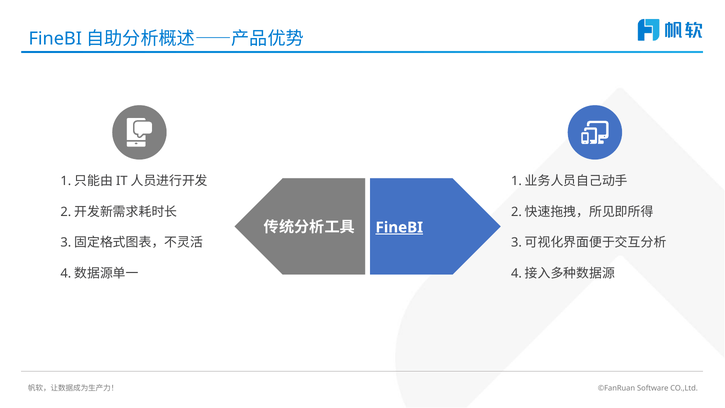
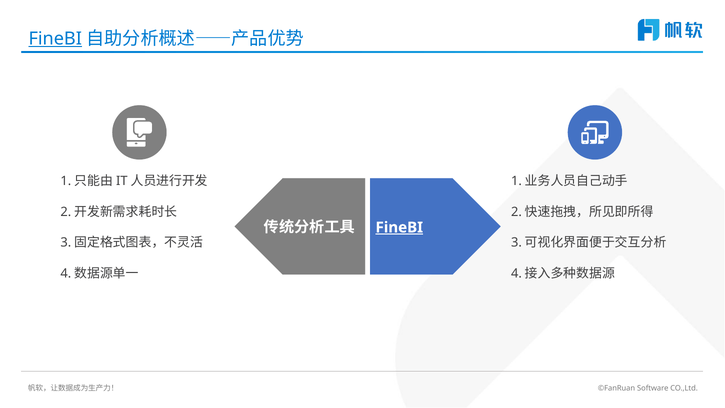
FineBI at (55, 39) underline: none -> present
